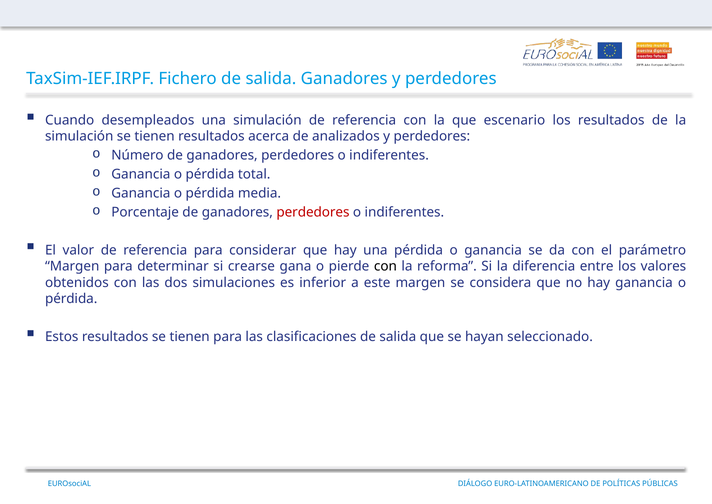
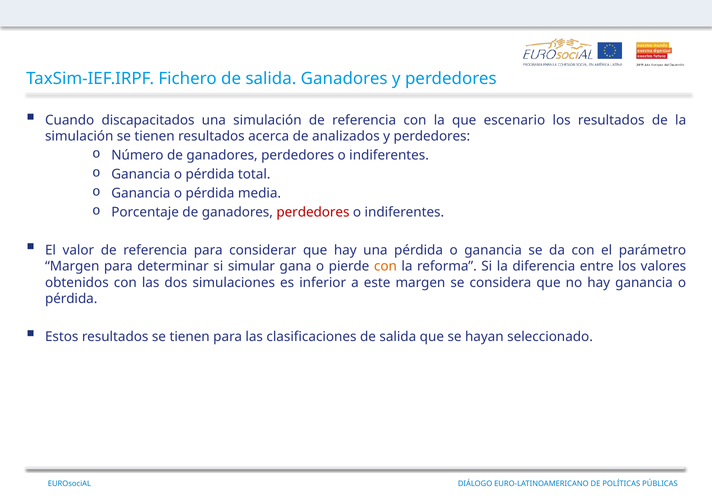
desempleados: desempleados -> discapacitados
crearse: crearse -> simular
con at (385, 266) colour: black -> orange
